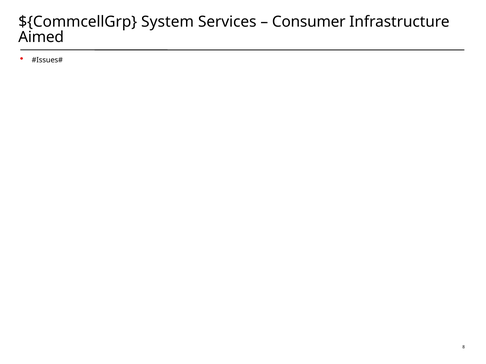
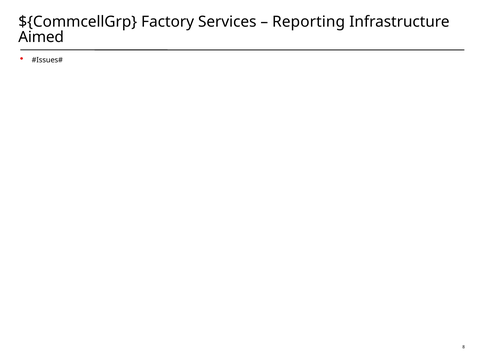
System: System -> Factory
Consumer: Consumer -> Reporting
